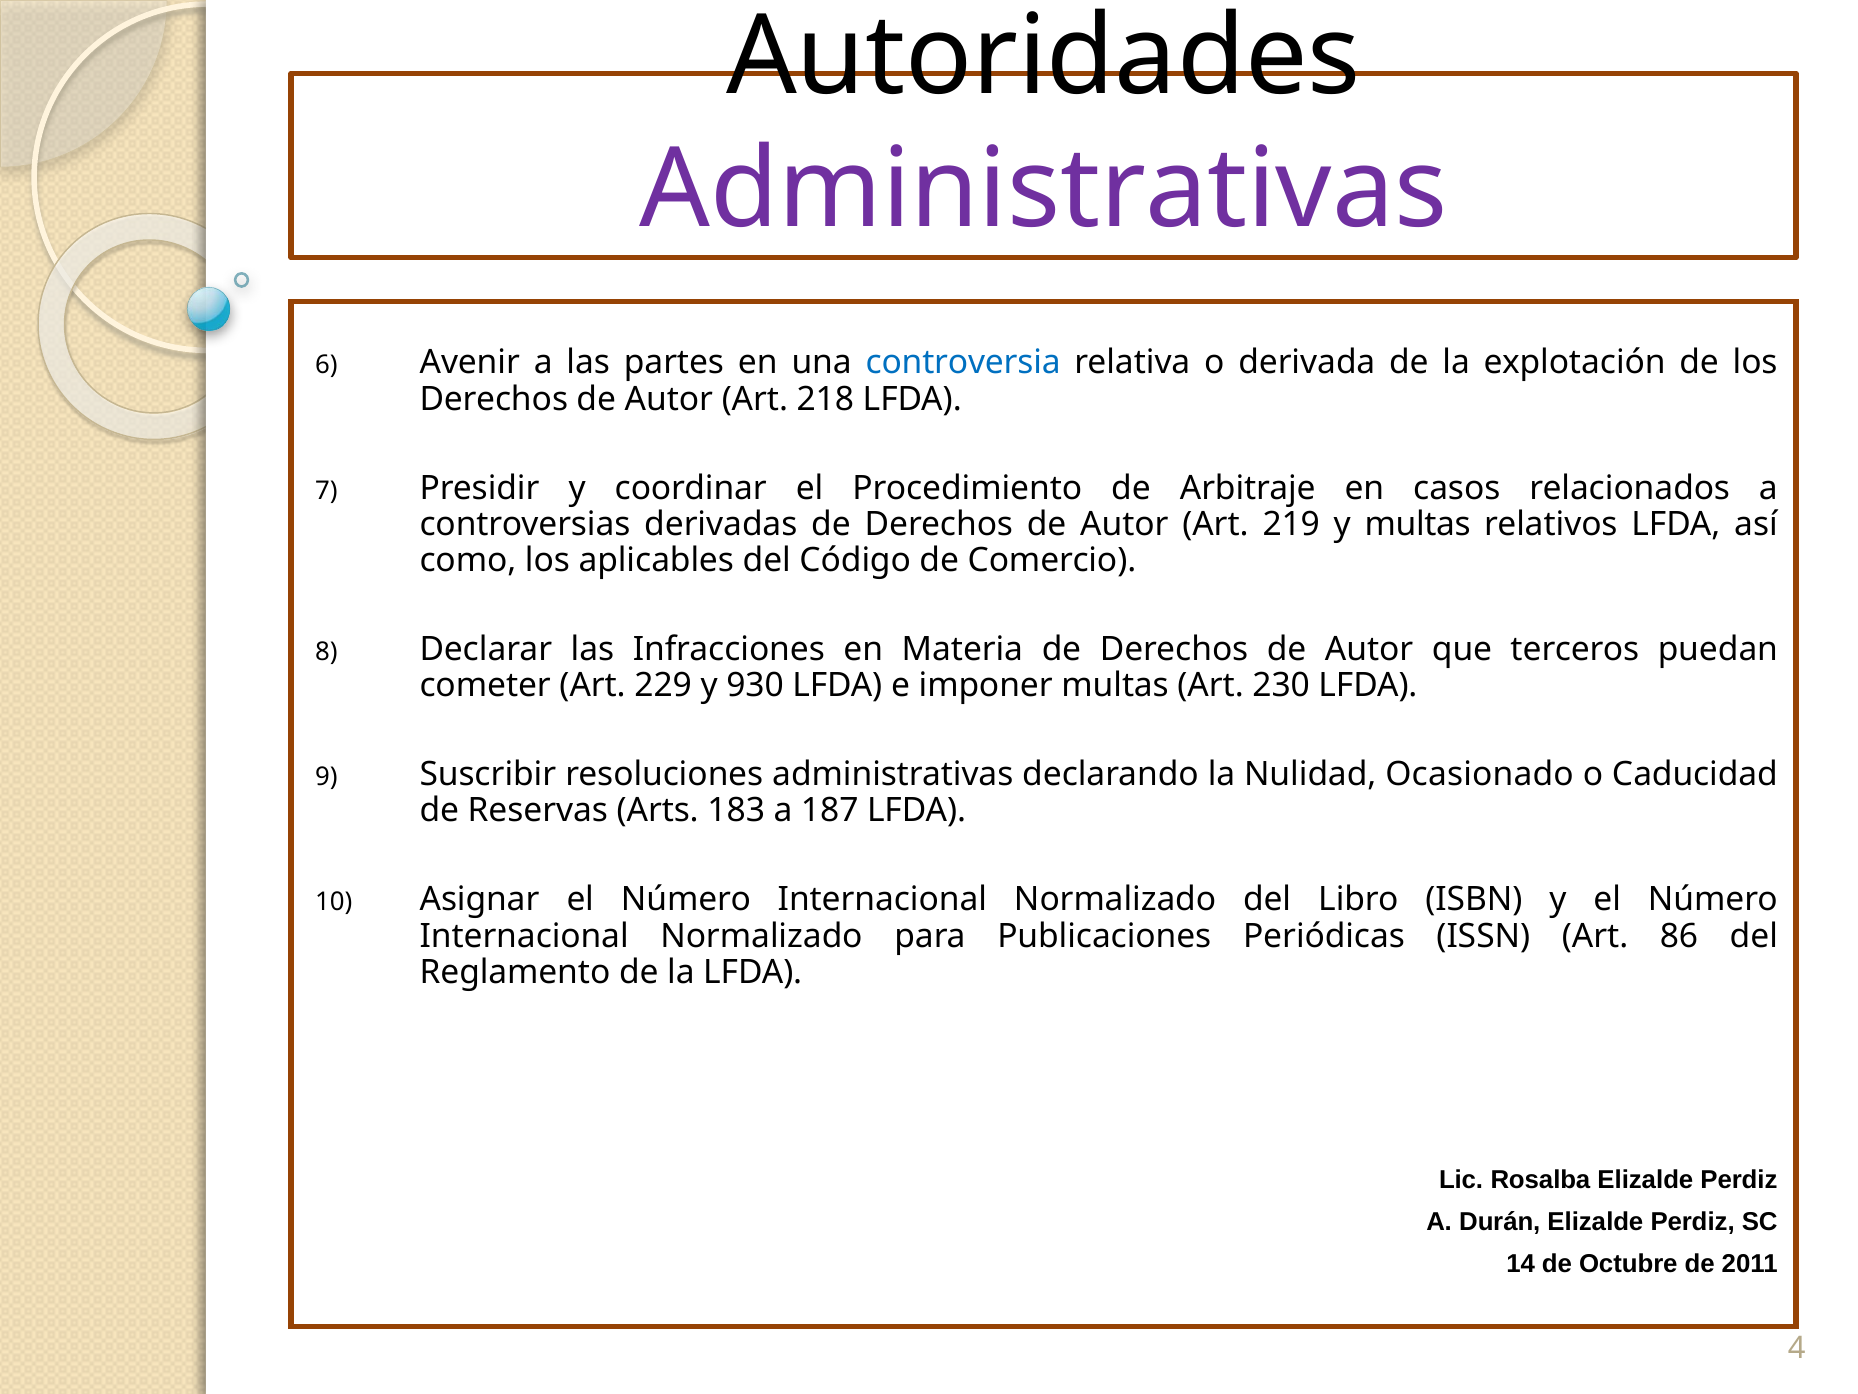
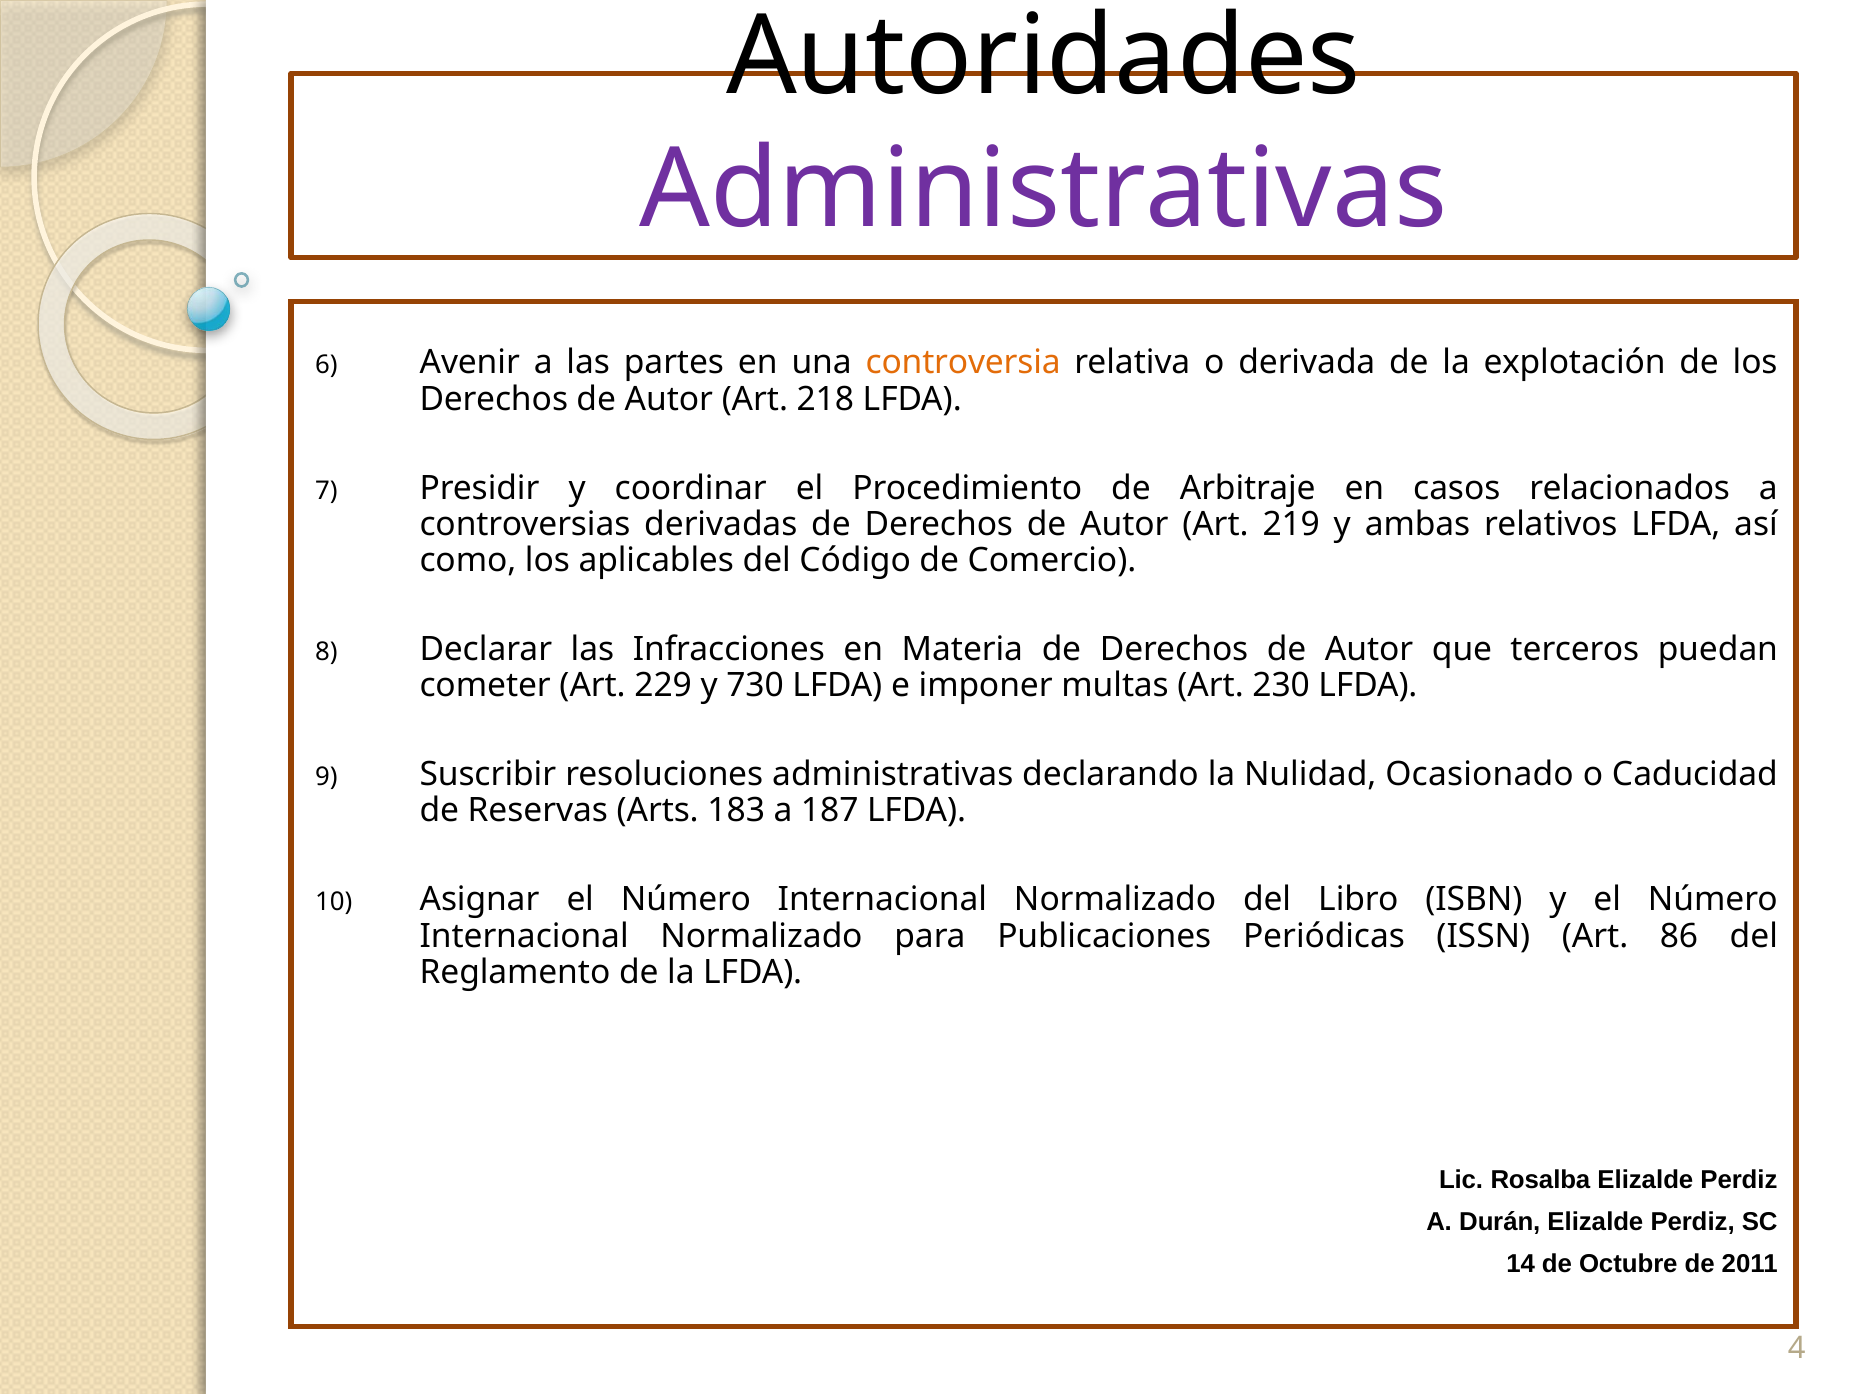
controversia colour: blue -> orange
y multas: multas -> ambas
930: 930 -> 730
